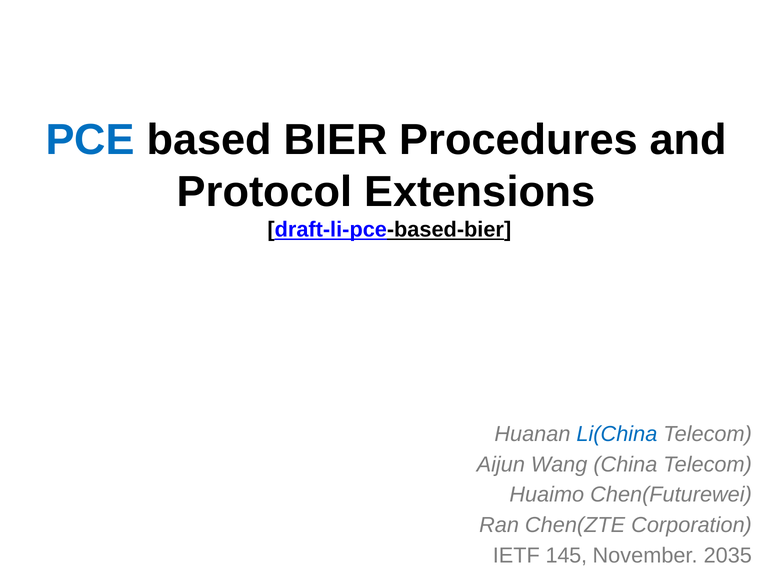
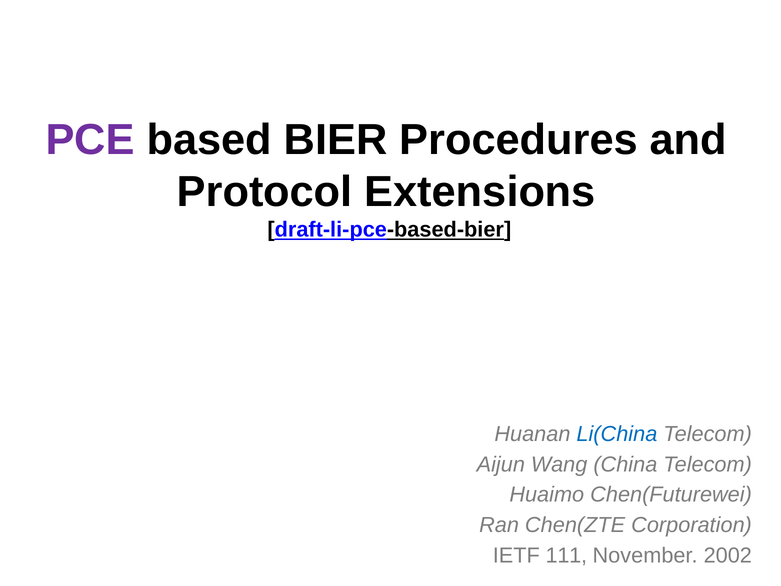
PCE colour: blue -> purple
145: 145 -> 111
2035: 2035 -> 2002
